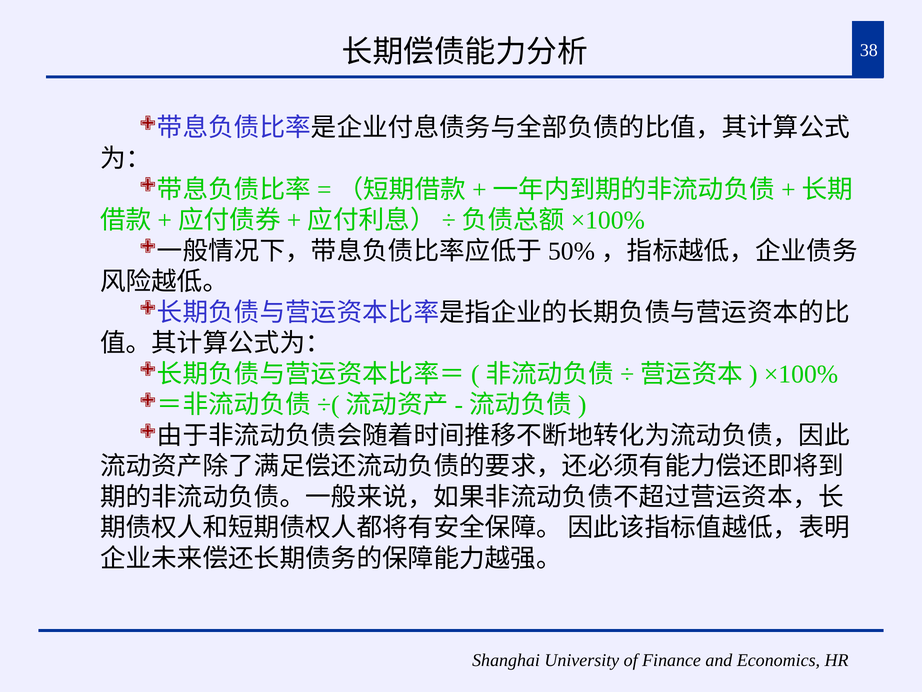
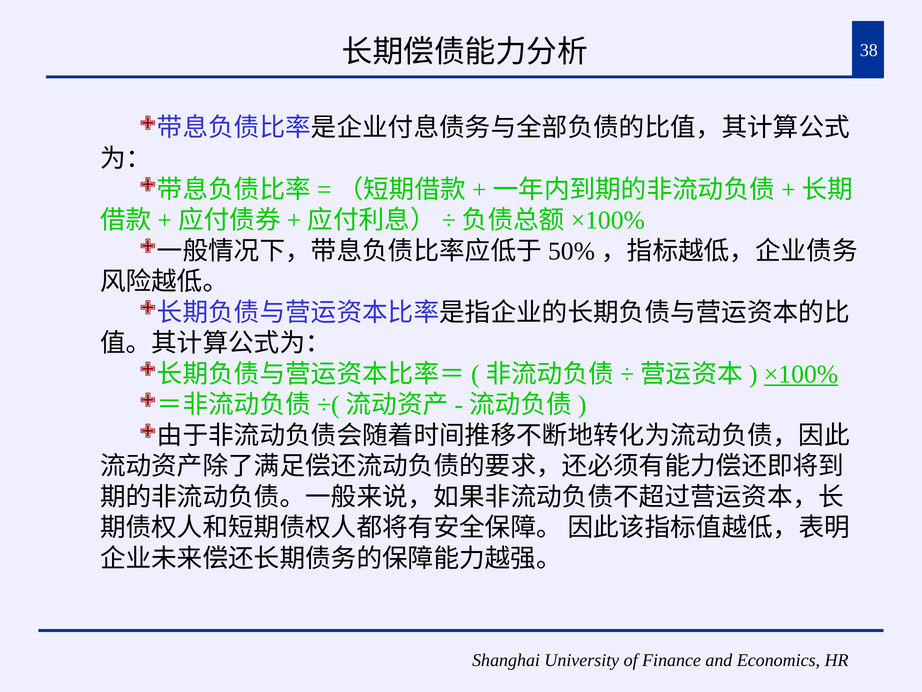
×100% underline: none -> present
